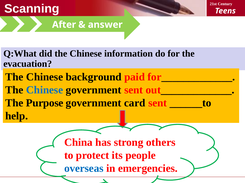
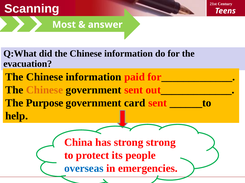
After: After -> Most
background at (94, 77): background -> information
Chinese at (45, 90) colour: blue -> orange
strong others: others -> strong
